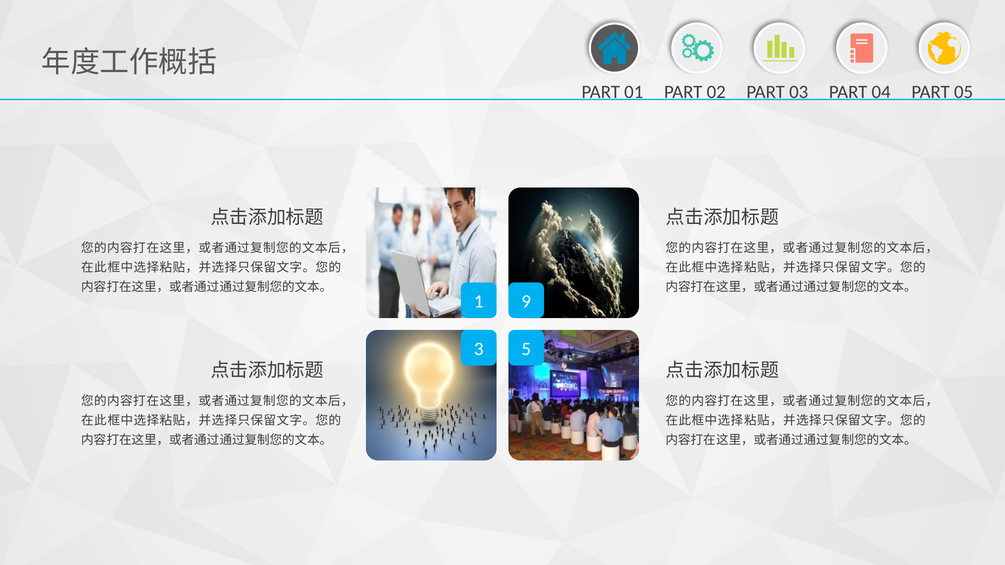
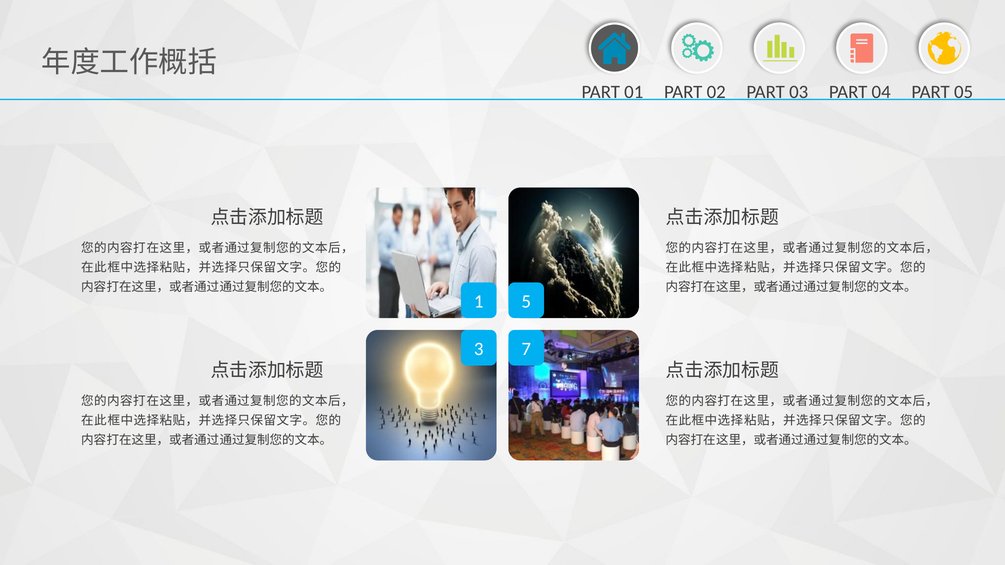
9: 9 -> 5
5: 5 -> 7
